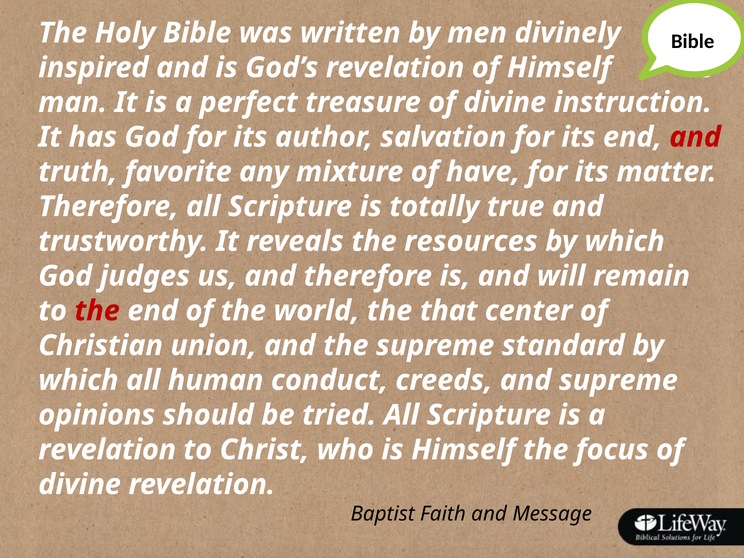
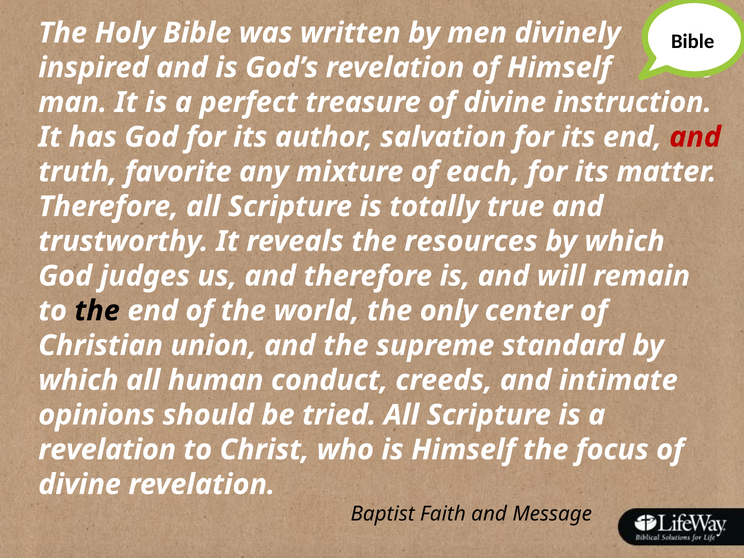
have: have -> each
the at (97, 311) colour: red -> black
that: that -> only
and supreme: supreme -> intimate
